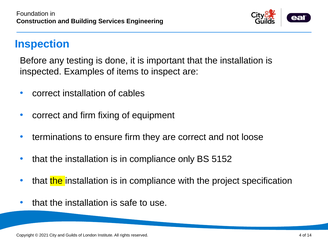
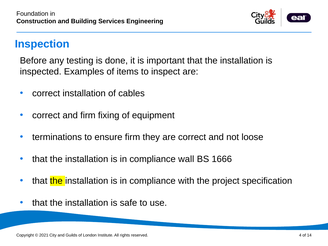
only: only -> wall
5152: 5152 -> 1666
